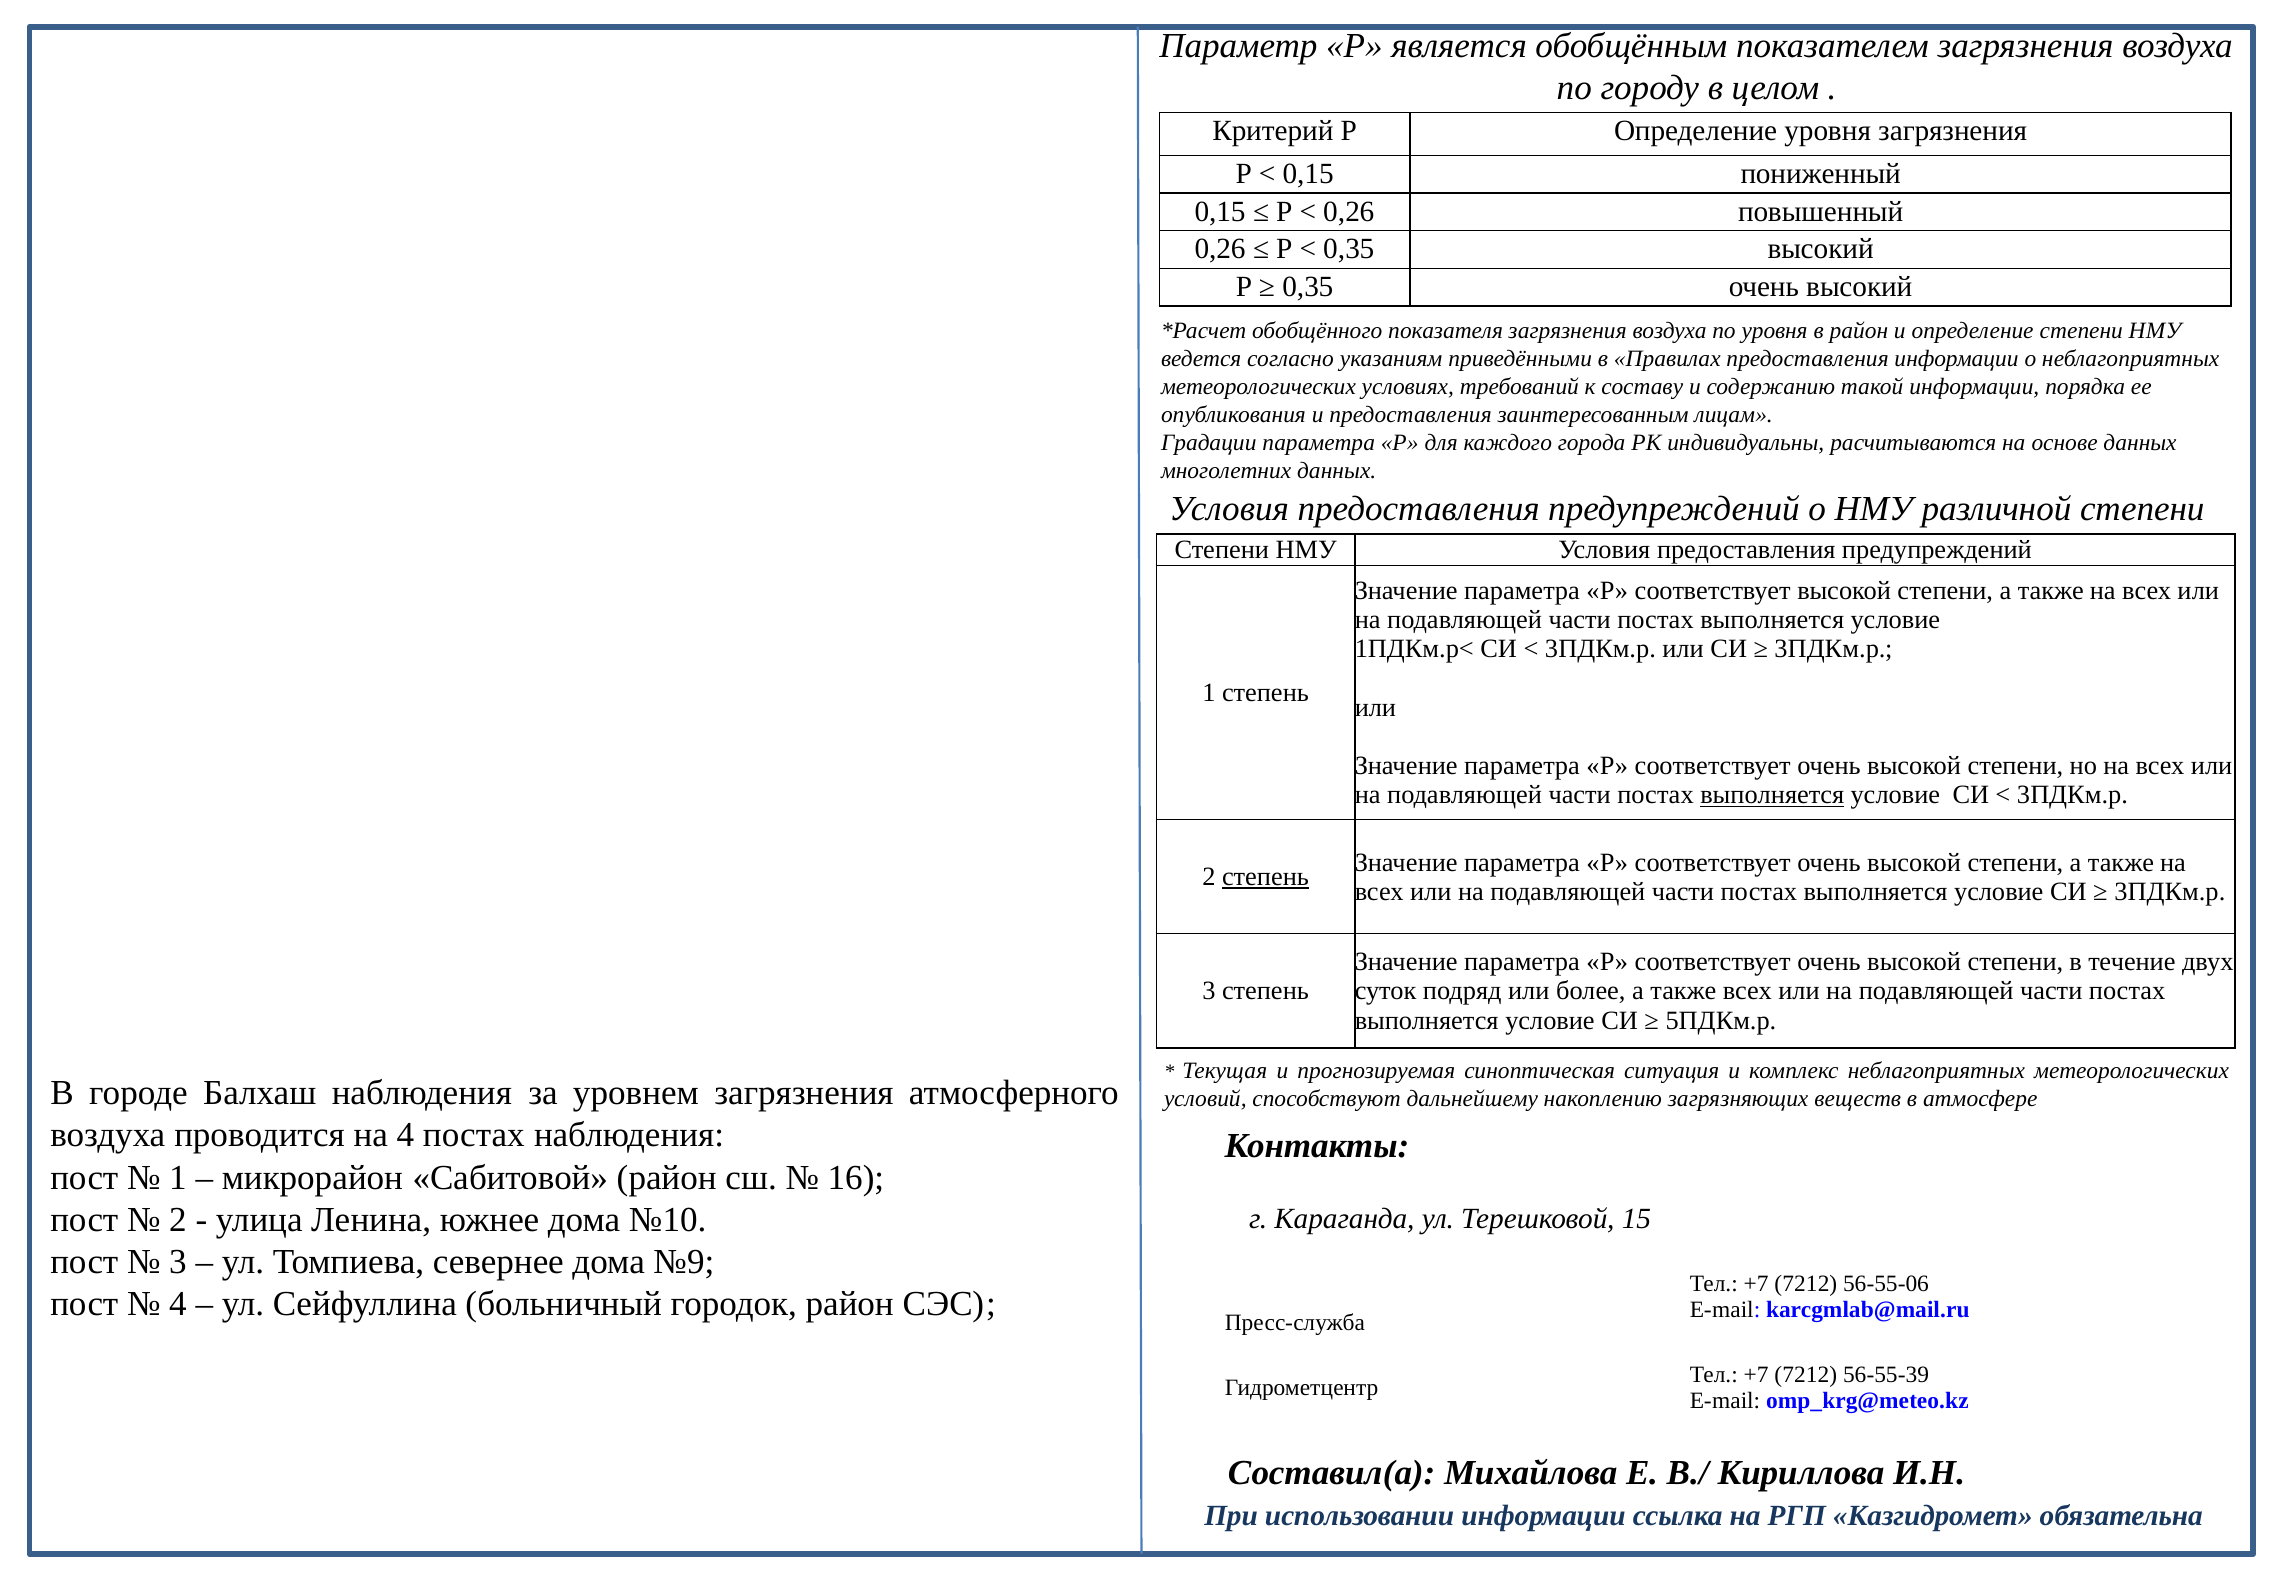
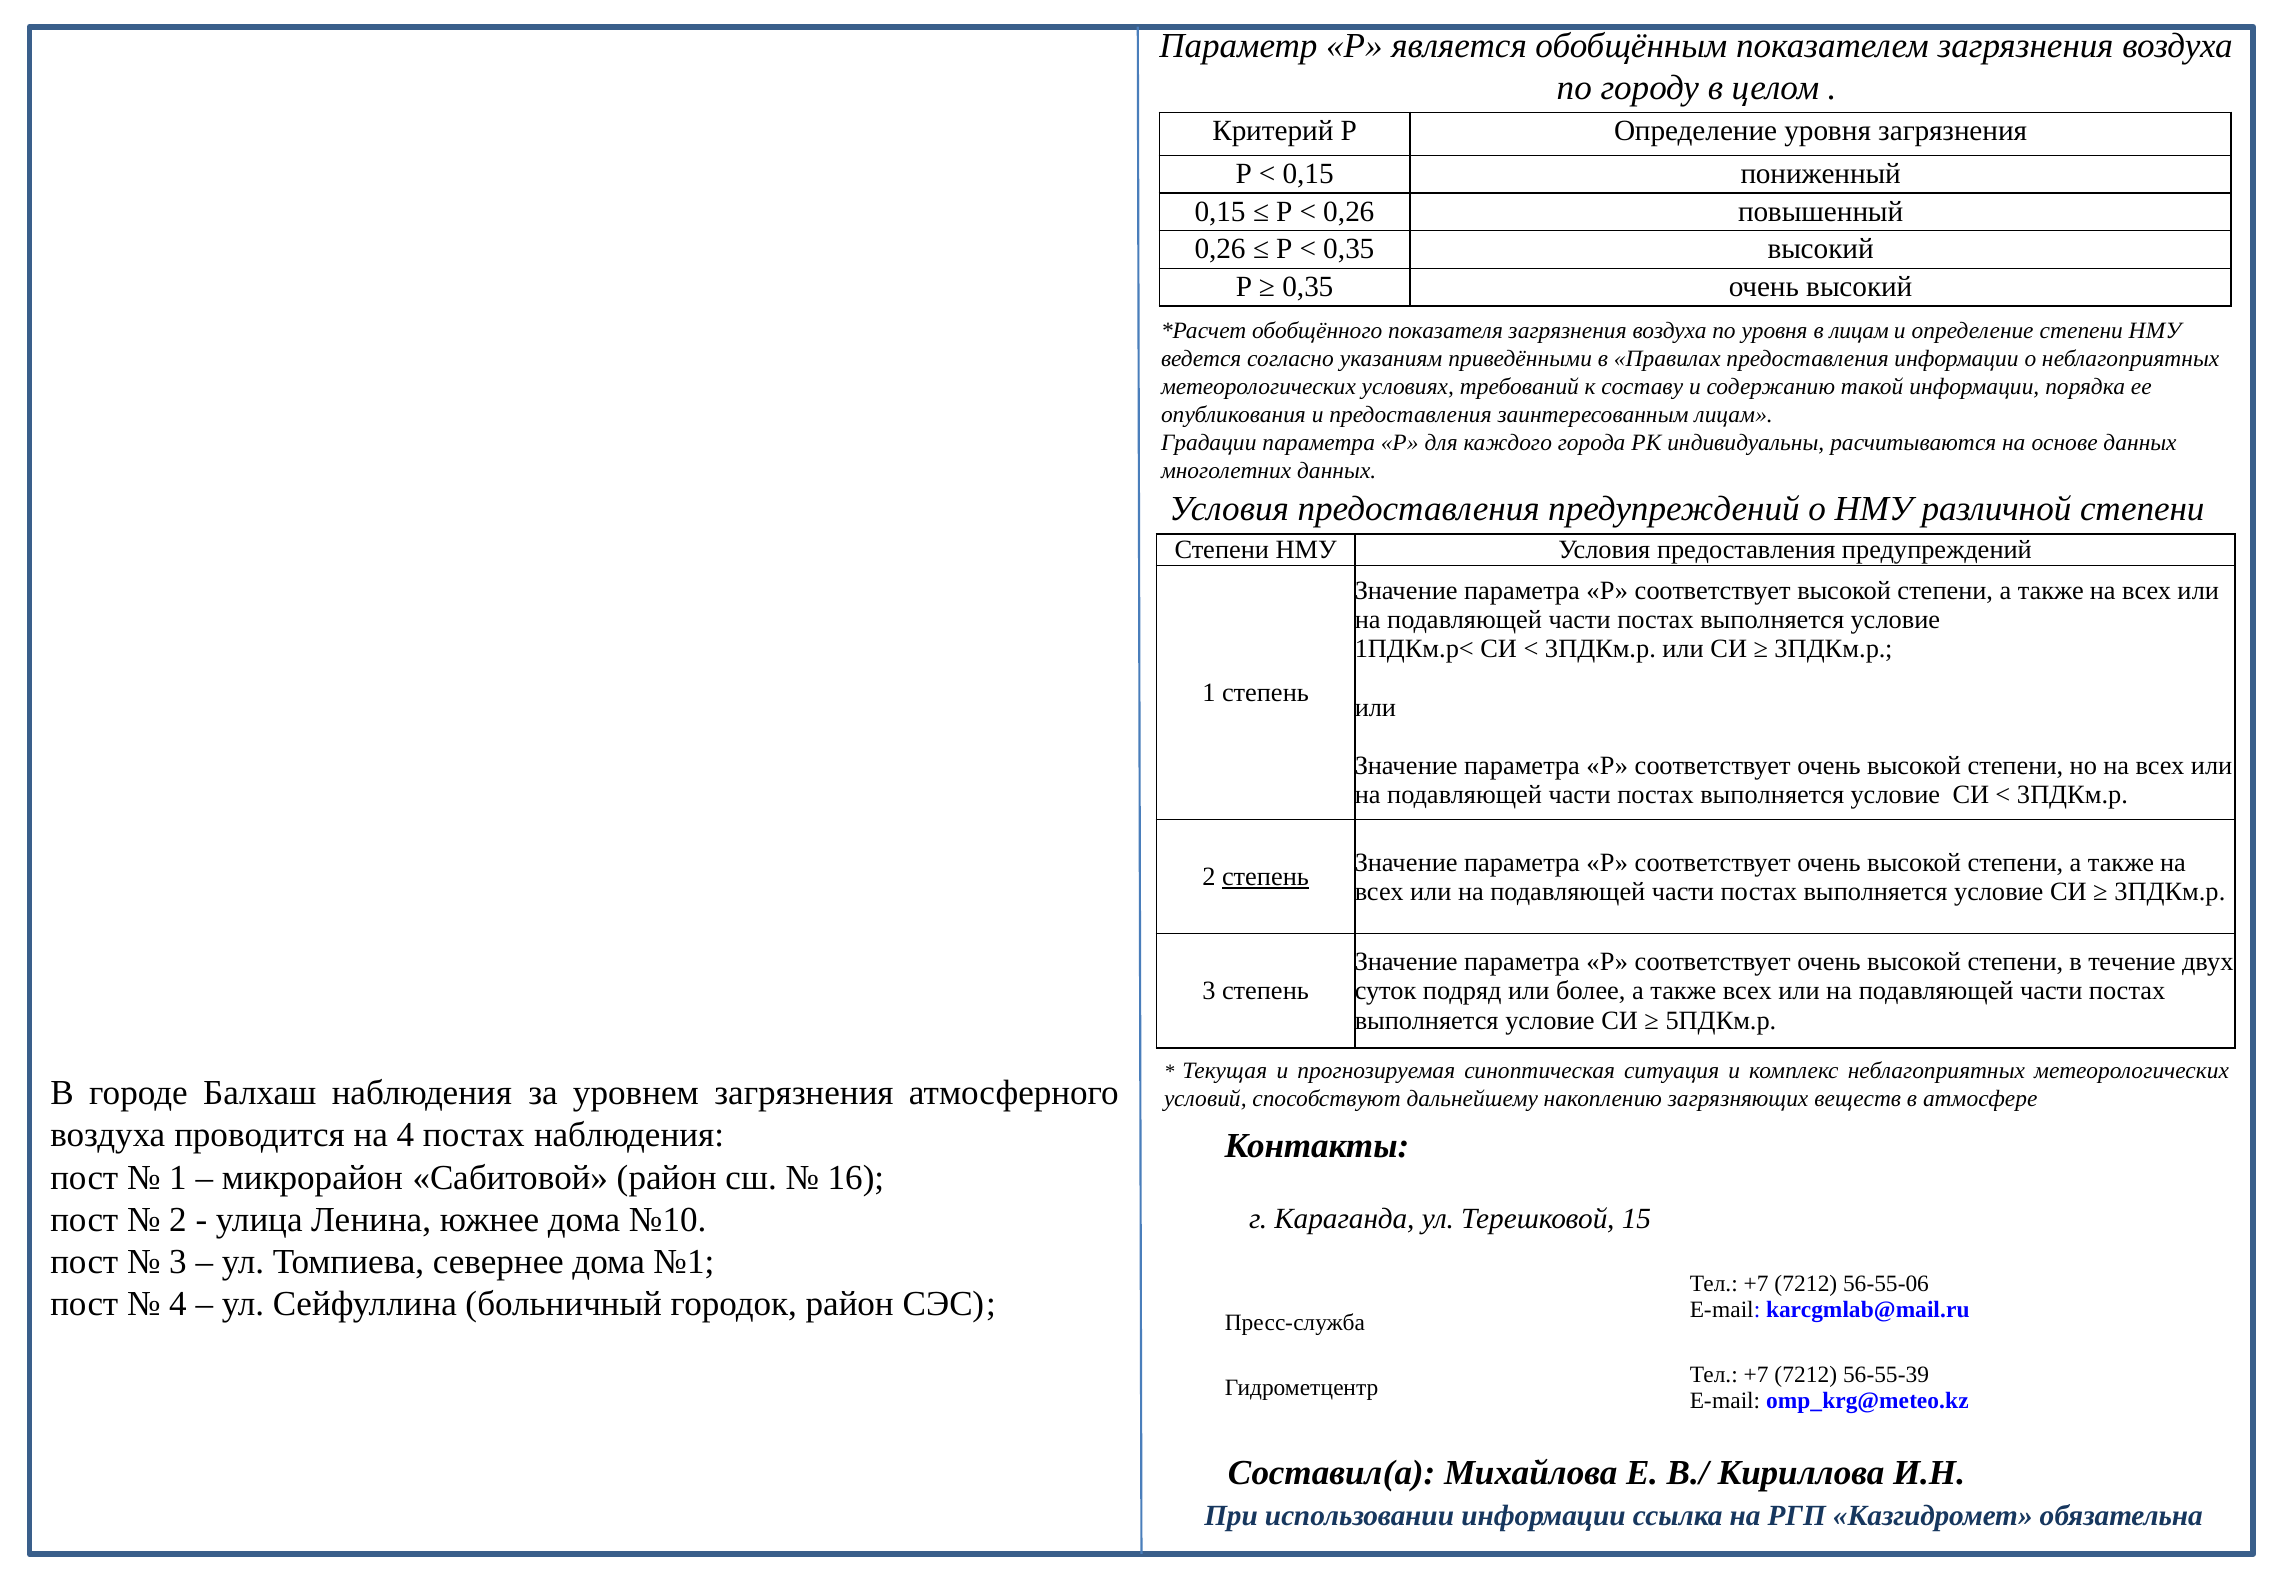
в район: район -> лицам
выполняется at (1772, 795) underline: present -> none
№9: №9 -> №1
